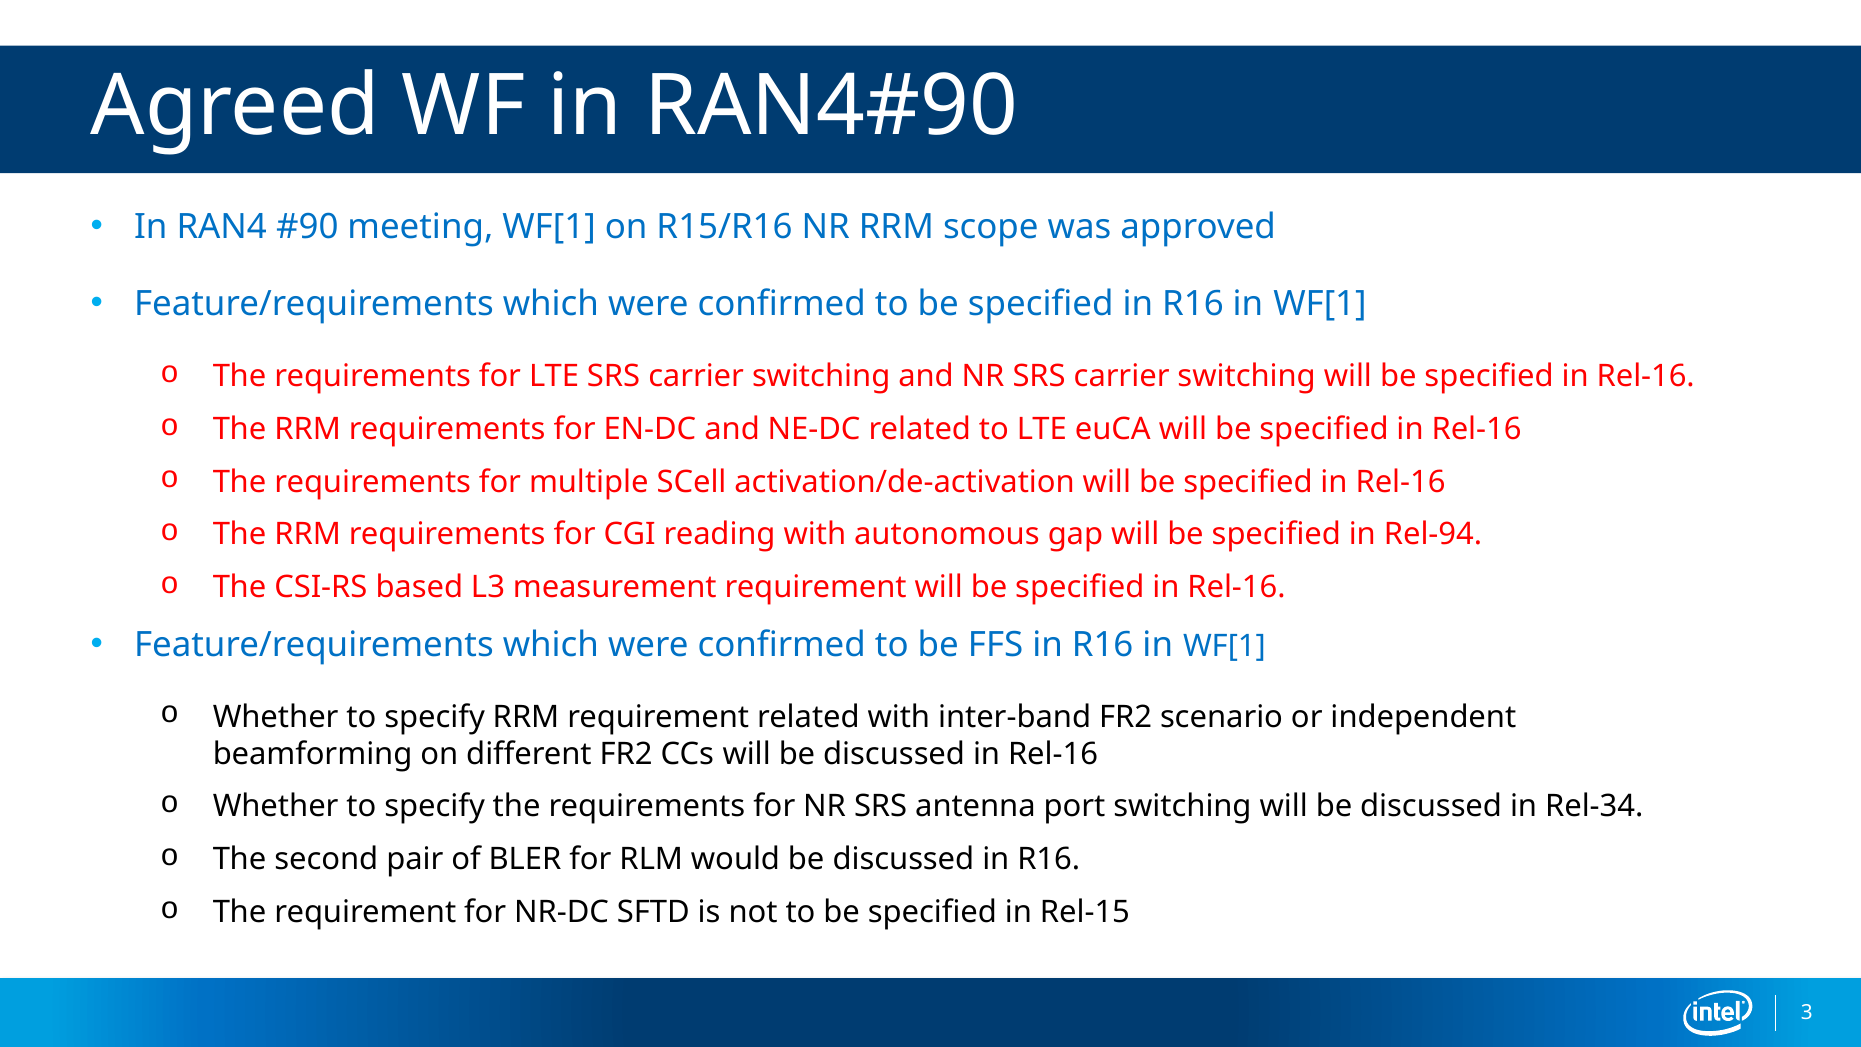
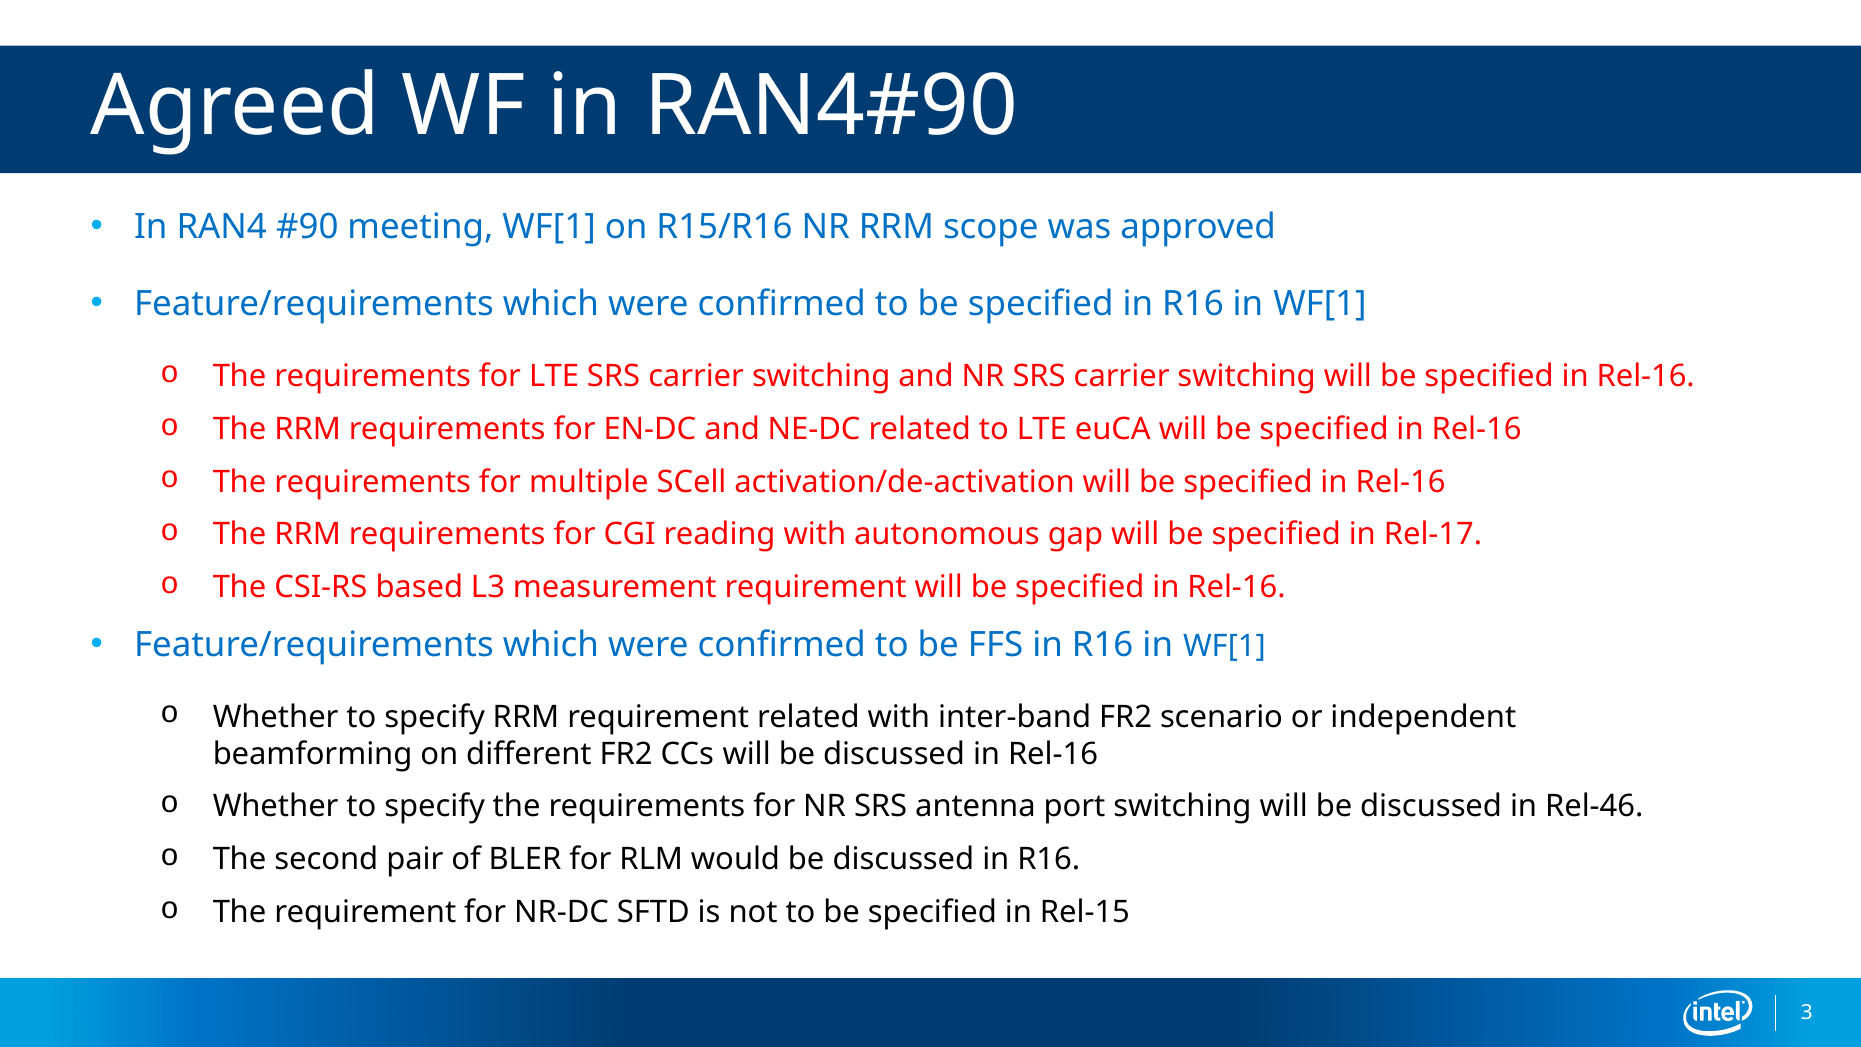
Rel-94: Rel-94 -> Rel-17
Rel-34: Rel-34 -> Rel-46
